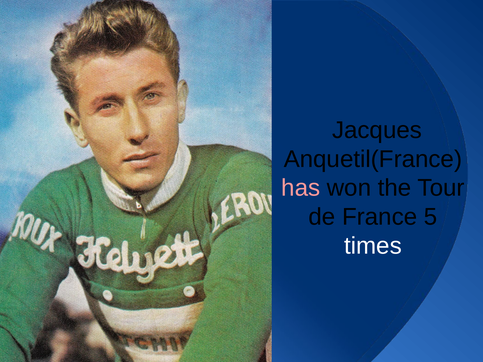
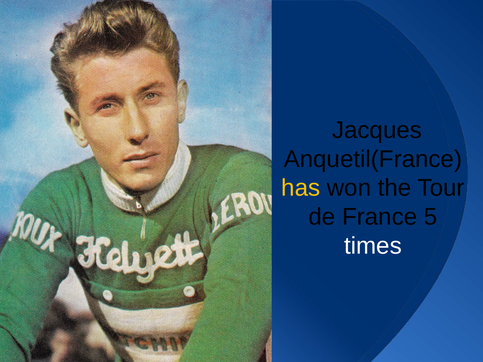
has colour: pink -> yellow
